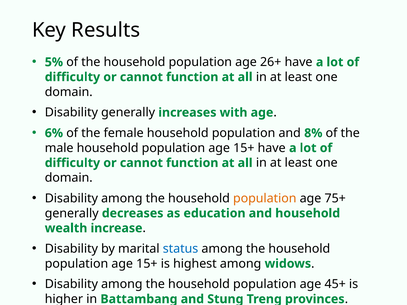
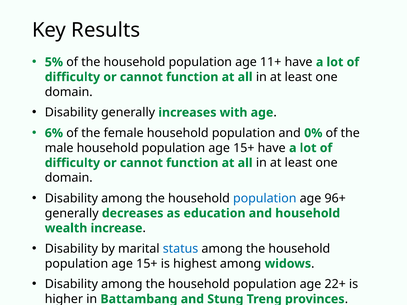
26+: 26+ -> 11+
8%: 8% -> 0%
population at (265, 199) colour: orange -> blue
75+: 75+ -> 96+
45+: 45+ -> 22+
